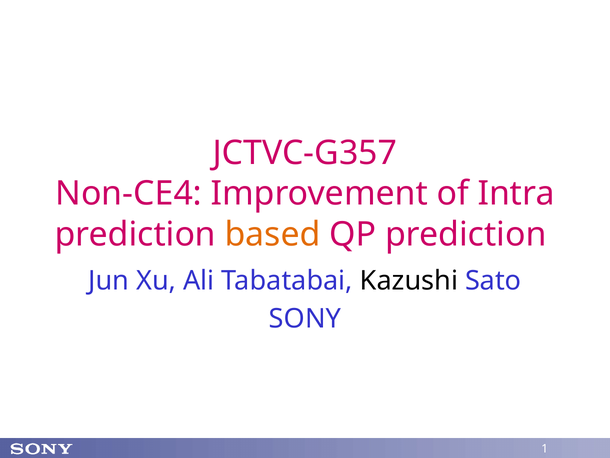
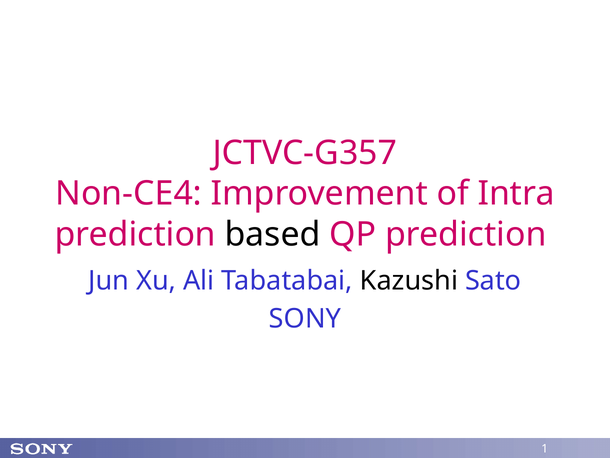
based colour: orange -> black
